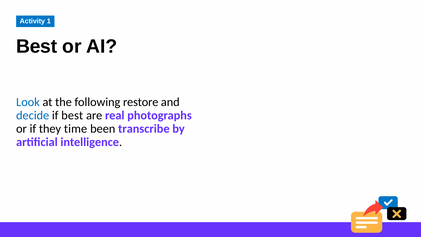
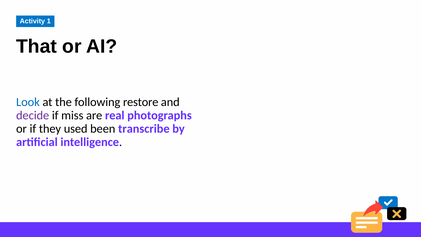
Best at (37, 46): Best -> That
decide colour: blue -> purple
if best: best -> miss
time: time -> used
